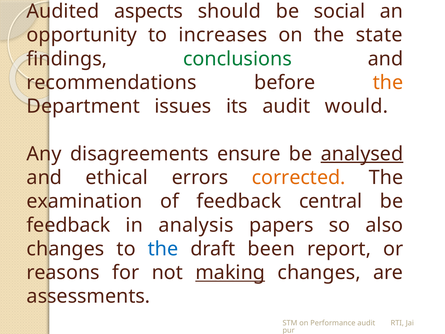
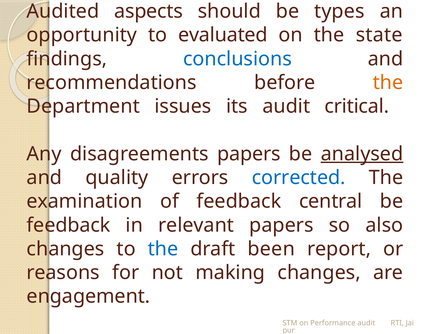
social: social -> types
increases: increases -> evaluated
conclusions colour: green -> blue
would: would -> critical
disagreements ensure: ensure -> papers
ethical: ethical -> quality
corrected colour: orange -> blue
analysis: analysis -> relevant
making underline: present -> none
assessments: assessments -> engagement
